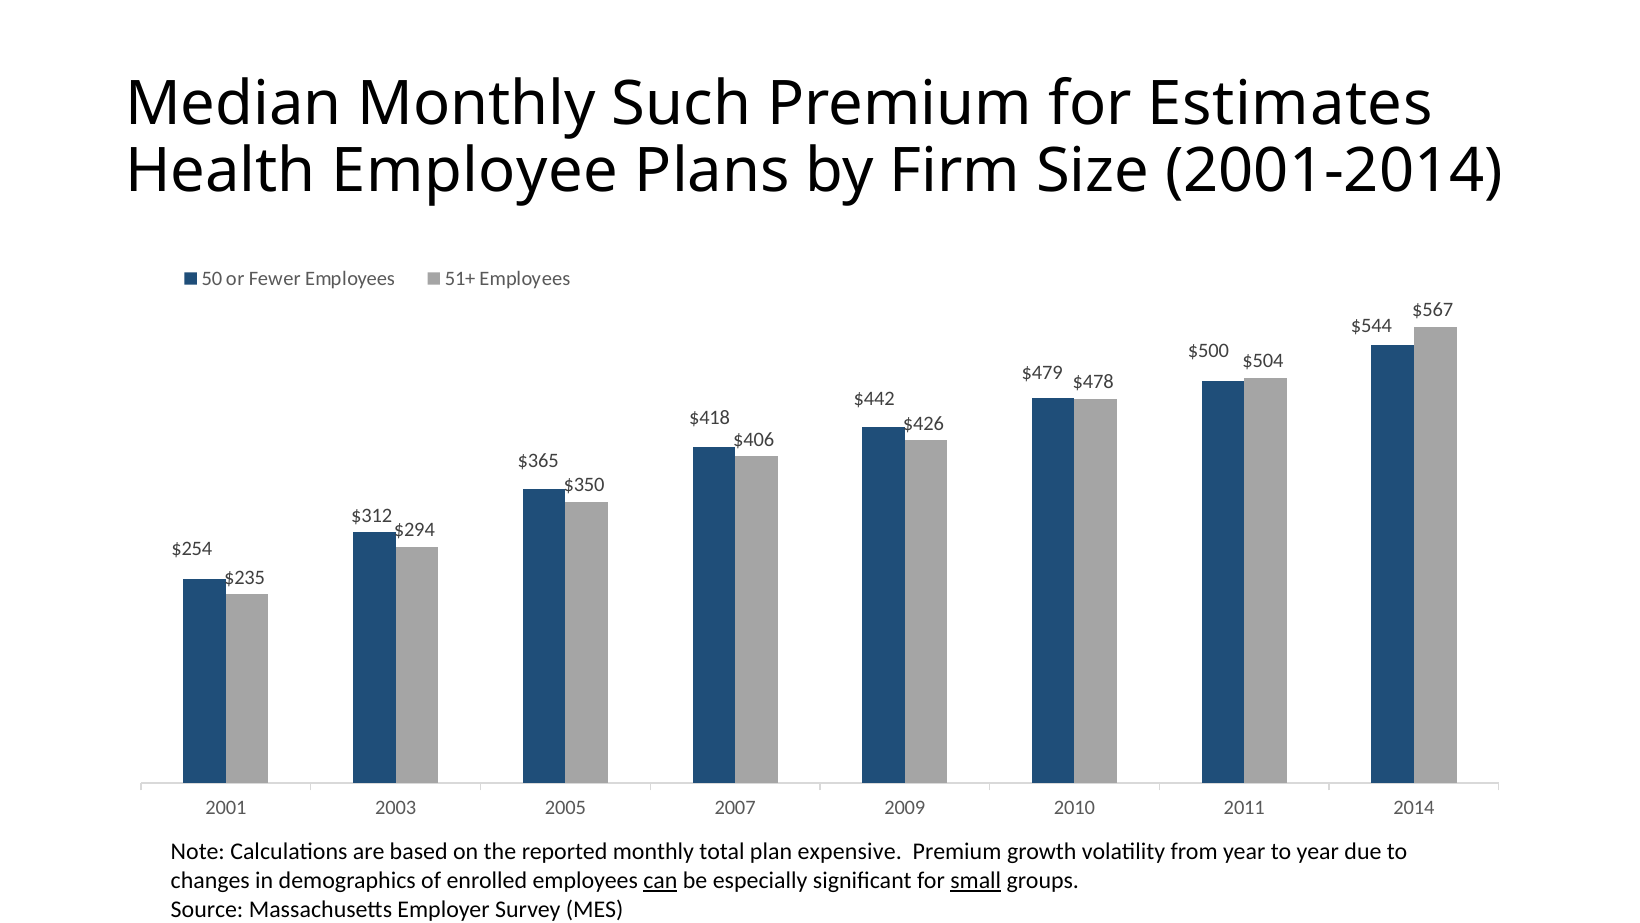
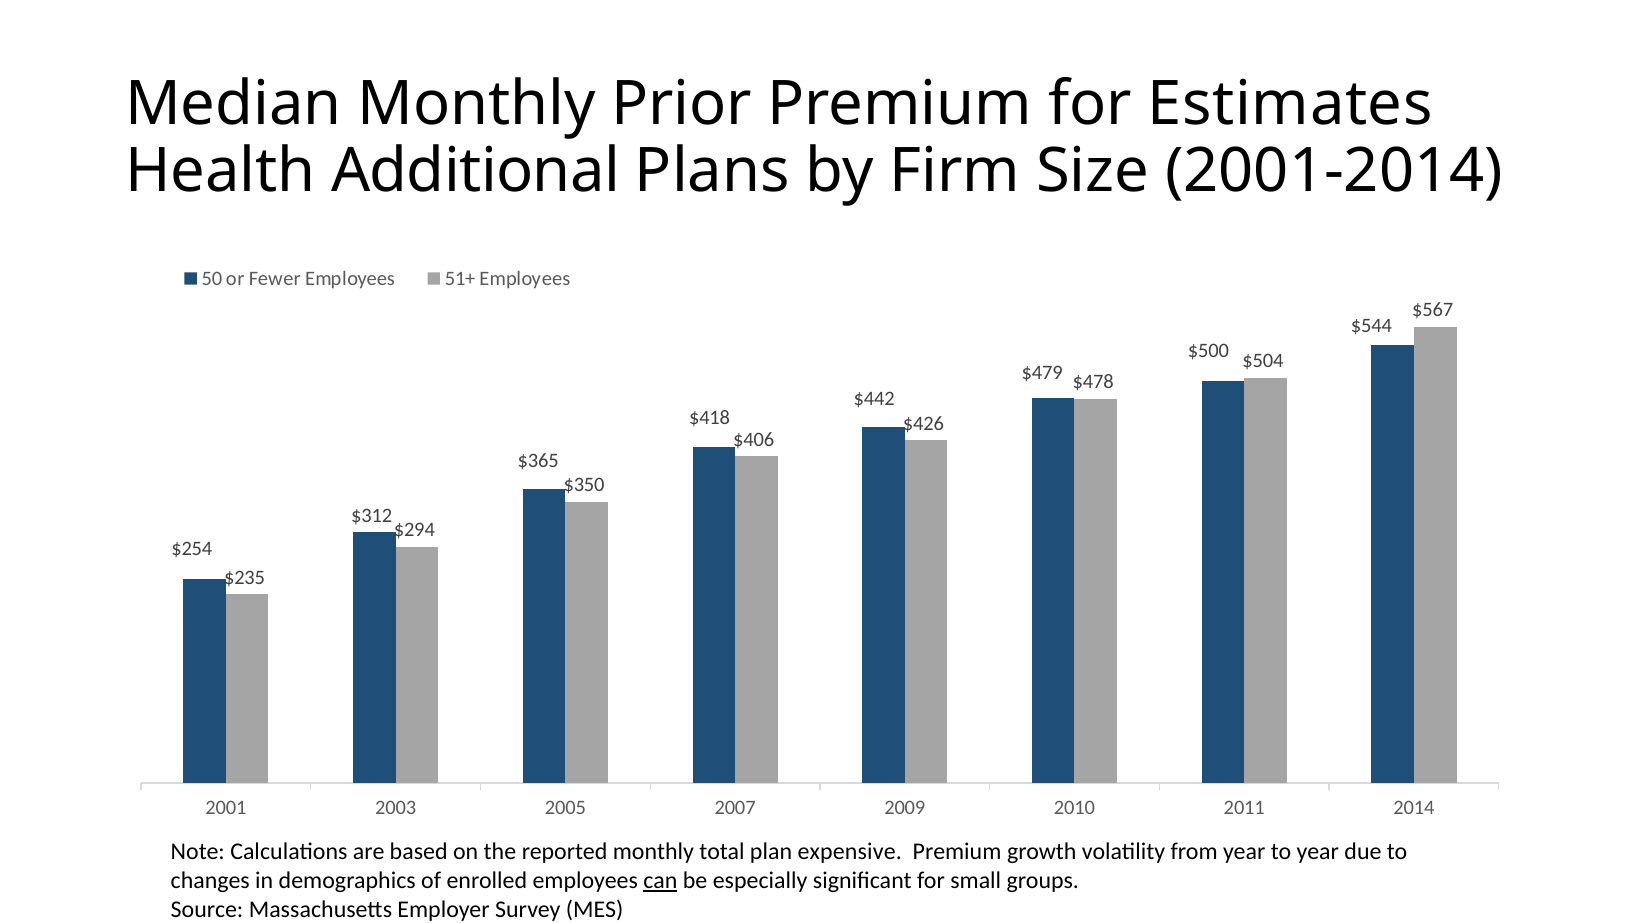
Such: Such -> Prior
Employee: Employee -> Additional
small underline: present -> none
